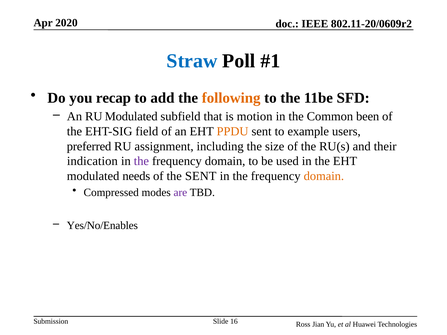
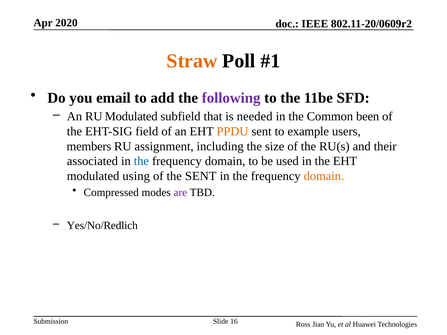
Straw colour: blue -> orange
recap: recap -> email
following colour: orange -> purple
motion: motion -> needed
preferred: preferred -> members
indication: indication -> associated
the at (141, 161) colour: purple -> blue
needs: needs -> using
Yes/No/Enables: Yes/No/Enables -> Yes/No/Redlich
